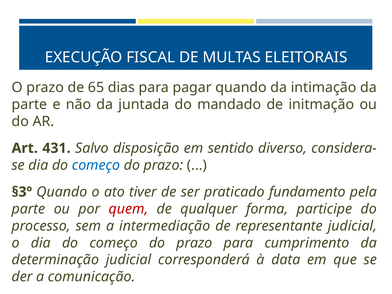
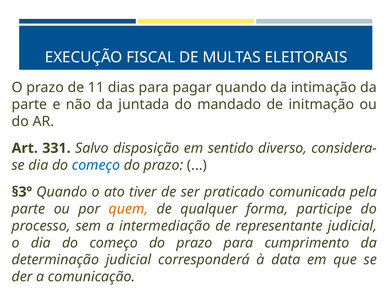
65: 65 -> 11
431: 431 -> 331
fundamento: fundamento -> comunicada
quem colour: red -> orange
